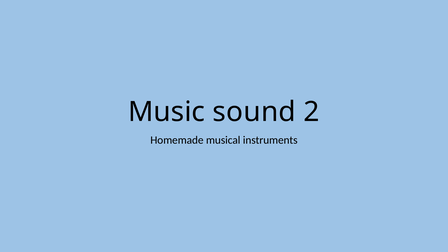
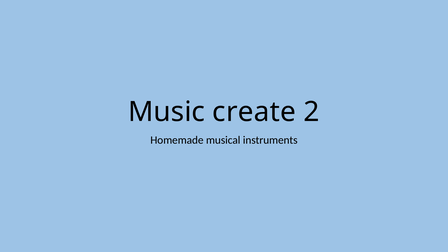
sound: sound -> create
